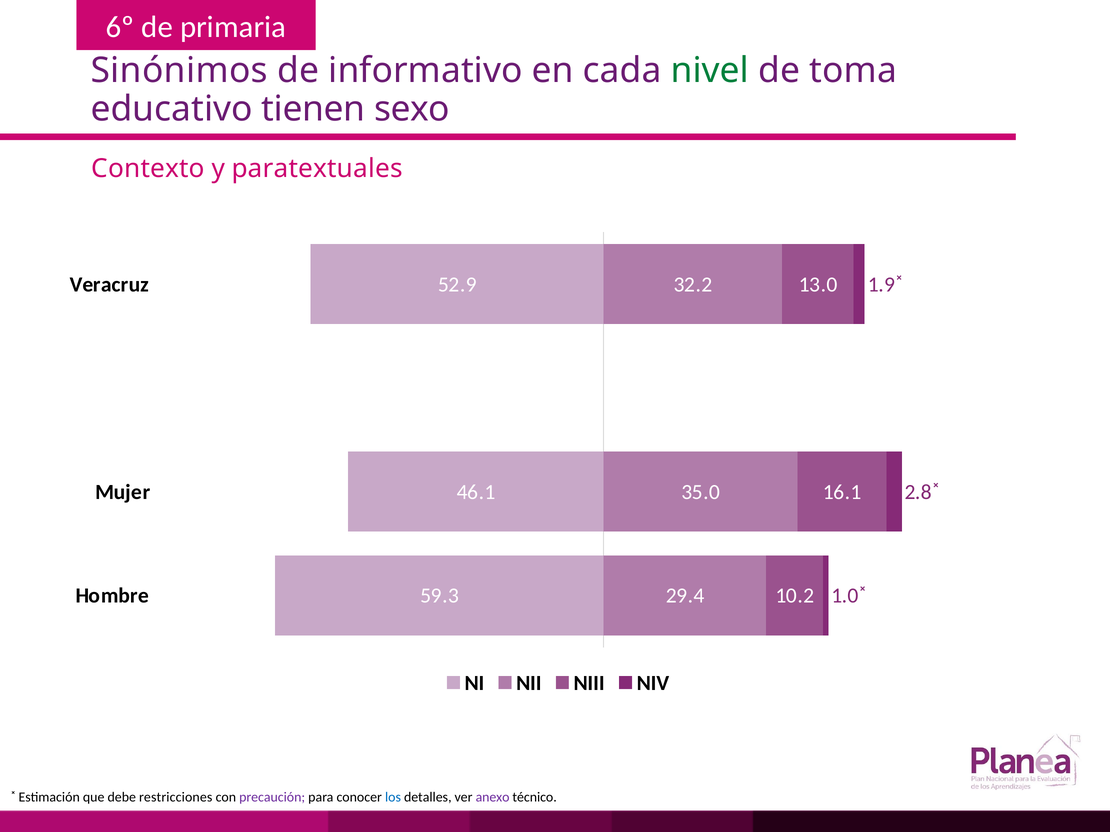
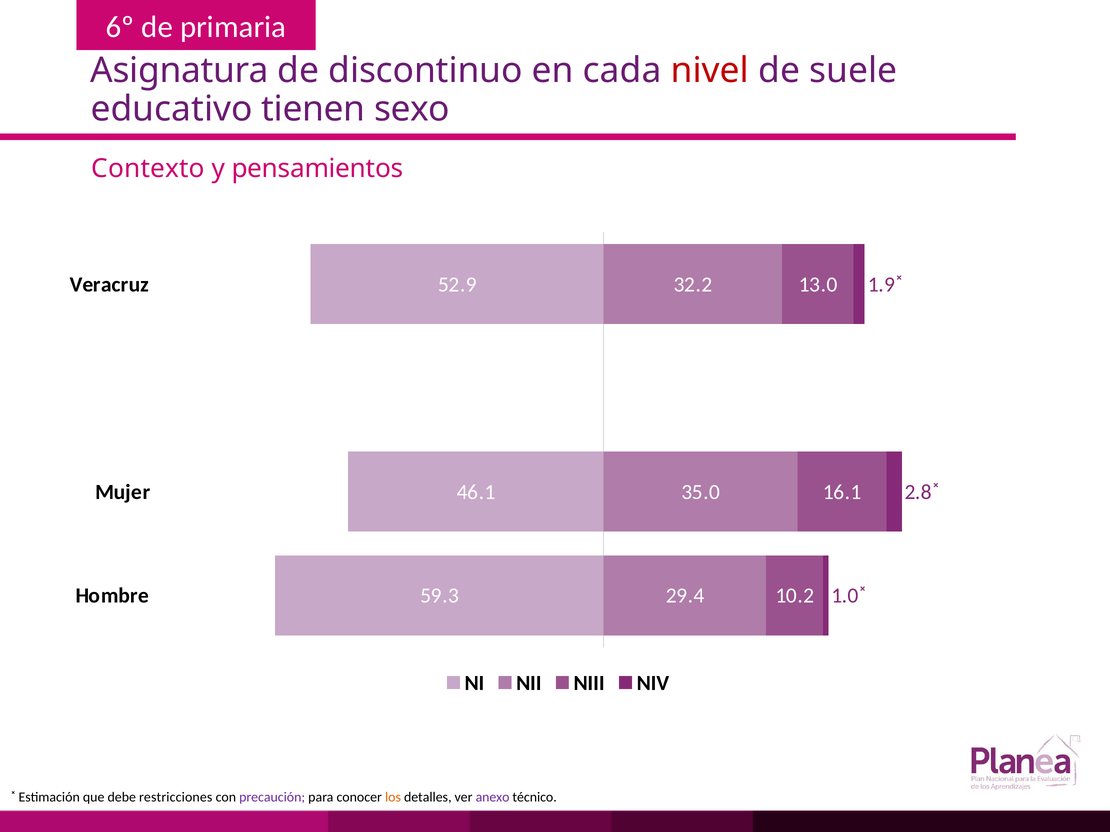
Sinónimos: Sinónimos -> Asignatura
informativo: informativo -> discontinuo
nivel colour: green -> red
toma: toma -> suele
paratextuales: paratextuales -> pensamientos
los colour: blue -> orange
